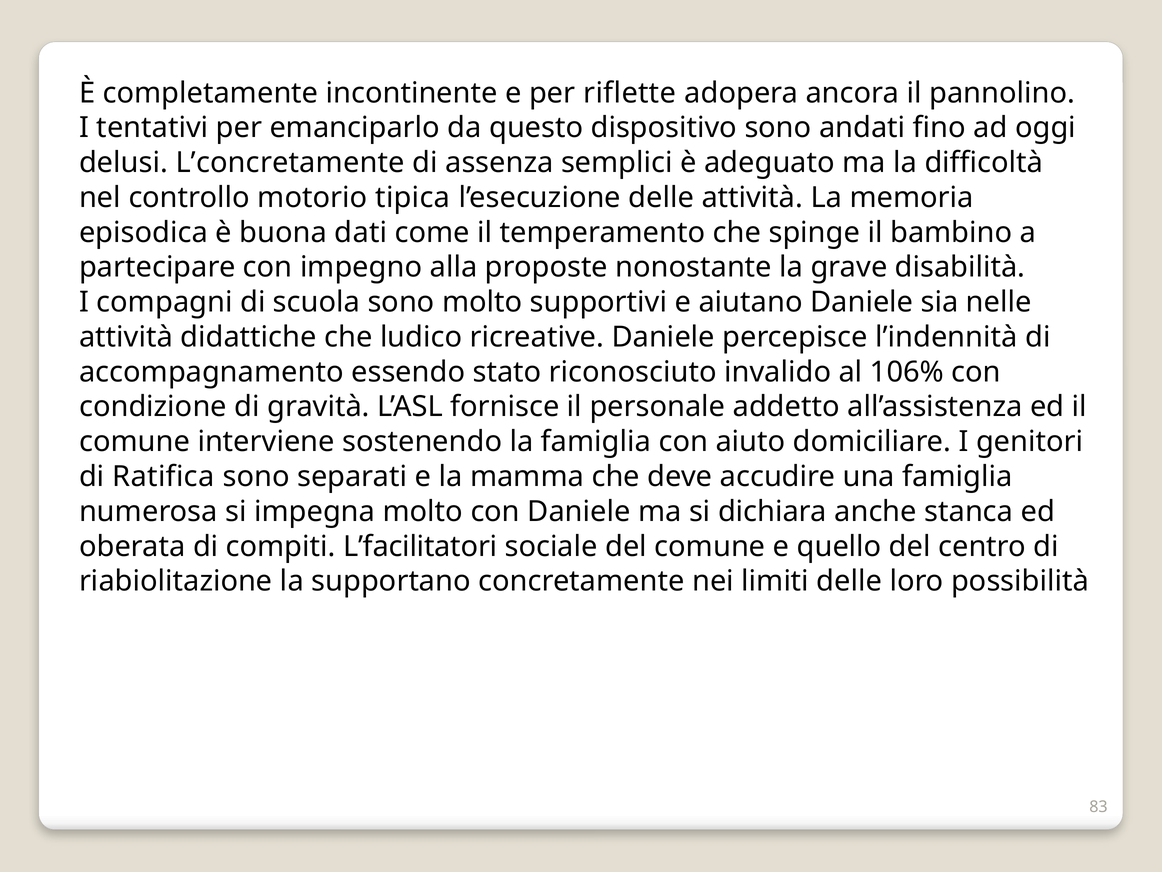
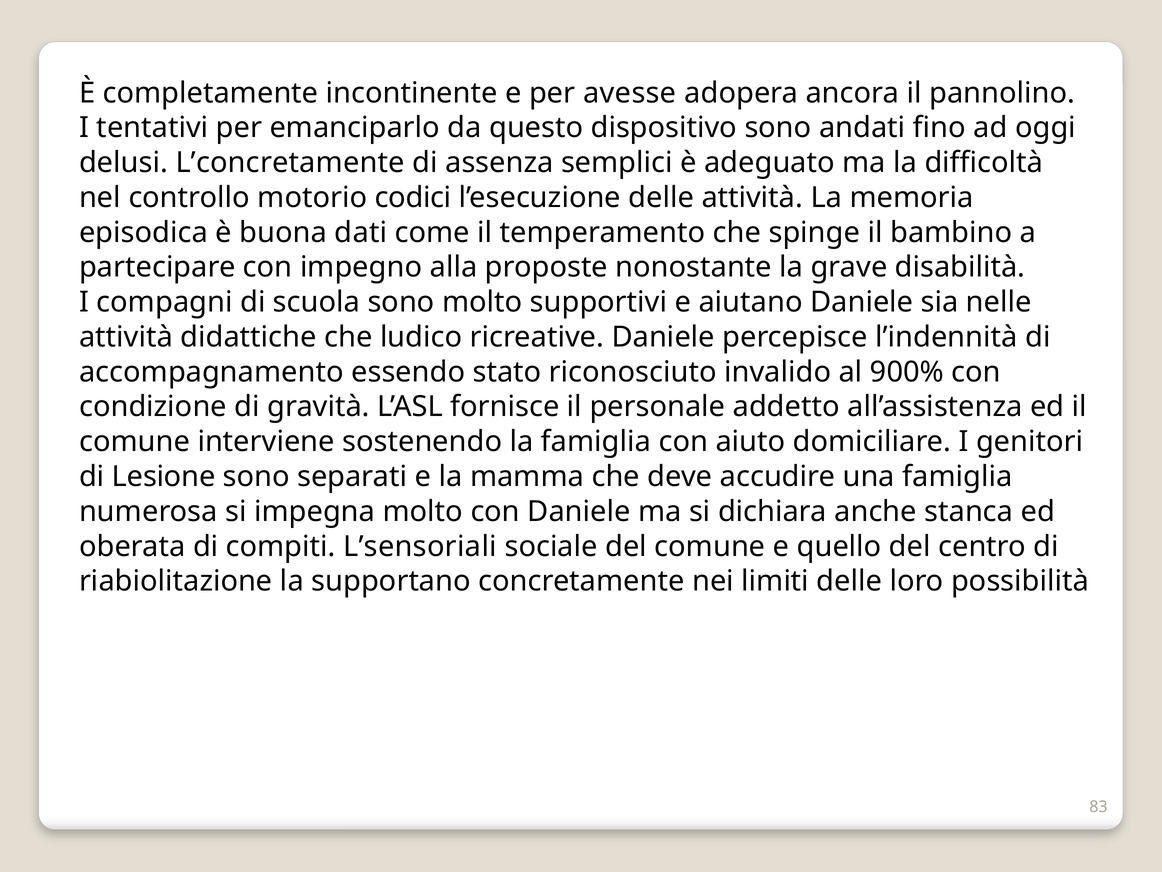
riflette: riflette -> avesse
tipica: tipica -> codici
106%: 106% -> 900%
Ratifica: Ratifica -> Lesione
L’facilitatori: L’facilitatori -> L’sensoriali
